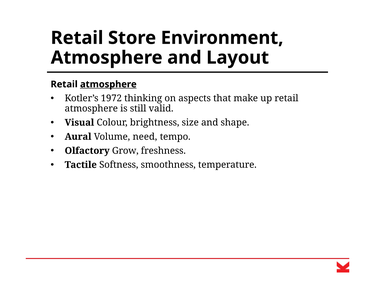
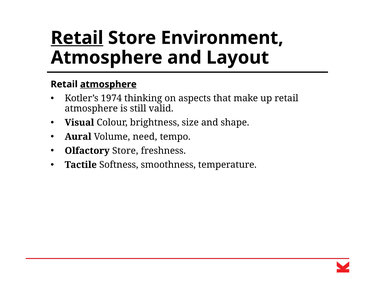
Retail at (77, 38) underline: none -> present
1972: 1972 -> 1974
Olfactory Grow: Grow -> Store
